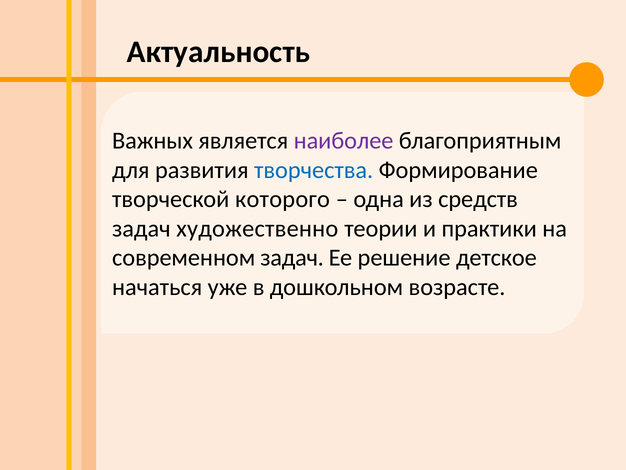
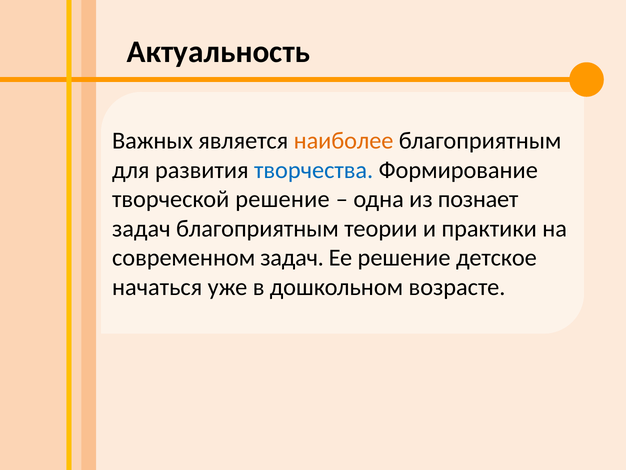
наиболее colour: purple -> orange
творческой которого: которого -> решение
средств: средств -> познает
задач художественно: художественно -> благоприятным
